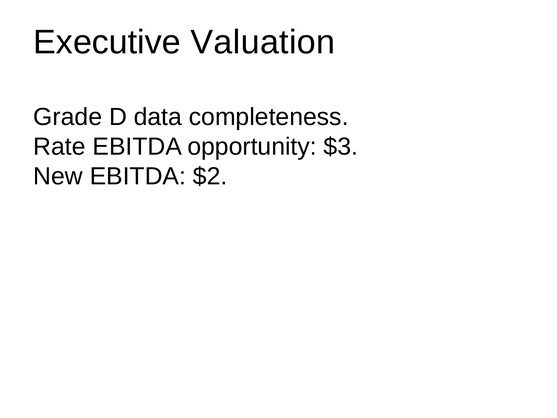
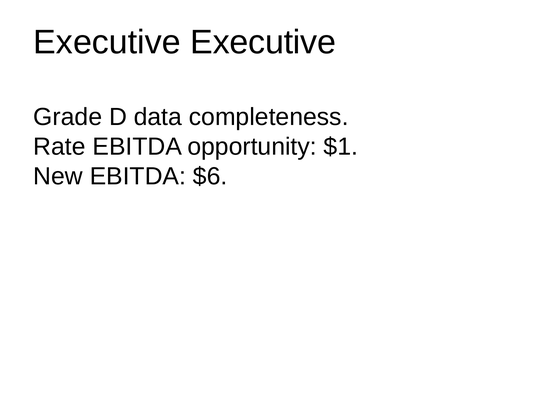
Executive Valuation: Valuation -> Executive
$3: $3 -> $1
$2: $2 -> $6
